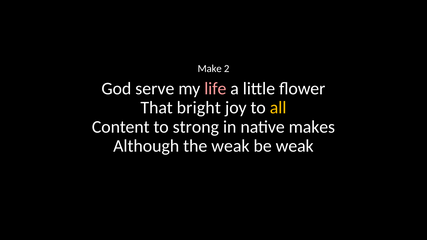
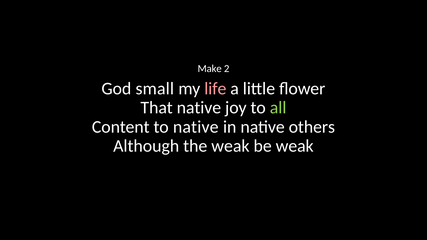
serve: serve -> small
That bright: bright -> native
all colour: yellow -> light green
to strong: strong -> native
makes: makes -> others
